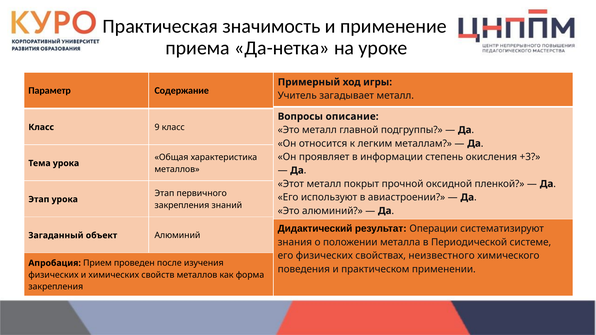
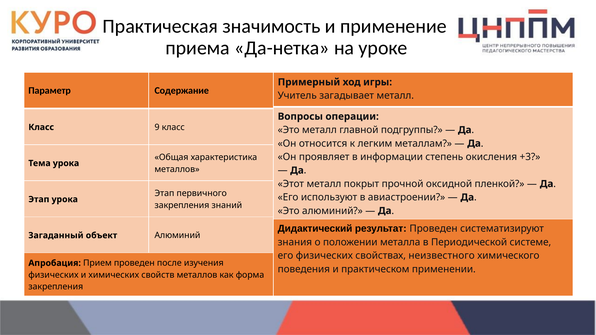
описание: описание -> операции
результат Операции: Операции -> Проведен
